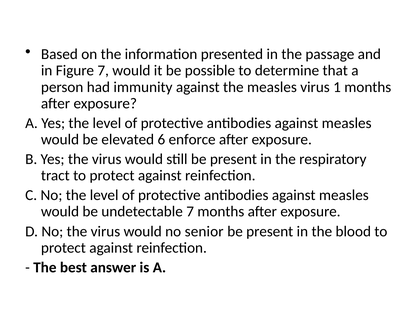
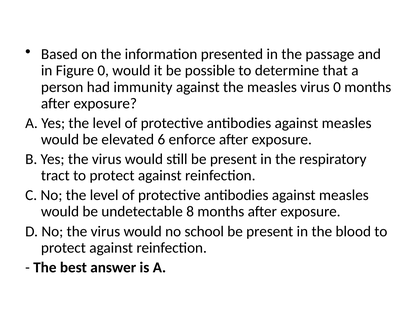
Figure 7: 7 -> 0
virus 1: 1 -> 0
undetectable 7: 7 -> 8
senior: senior -> school
